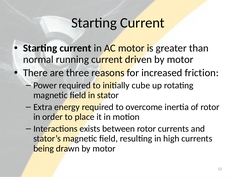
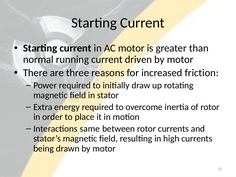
cube: cube -> draw
exists: exists -> same
